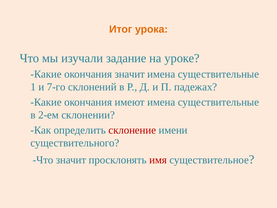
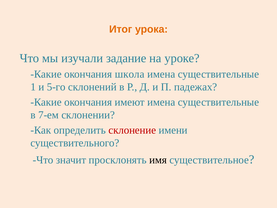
окончания значит: значит -> школа
7-го: 7-го -> 5-го
2-ем: 2-ем -> 7-ем
имя colour: red -> black
